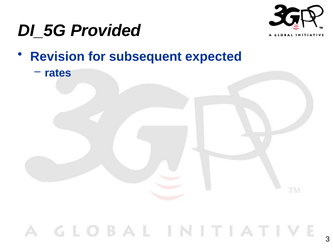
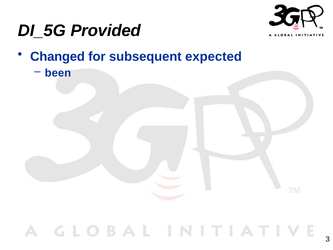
Revision: Revision -> Changed
rates: rates -> been
